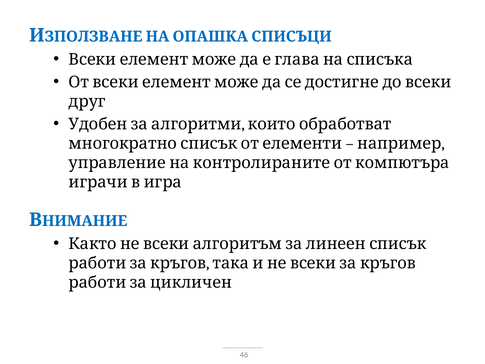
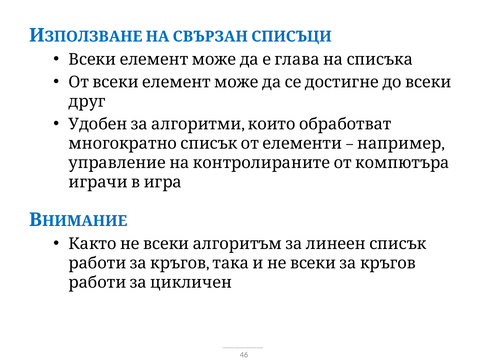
ОПАШКА: ОПАШКА -> СВЪРЗАН
